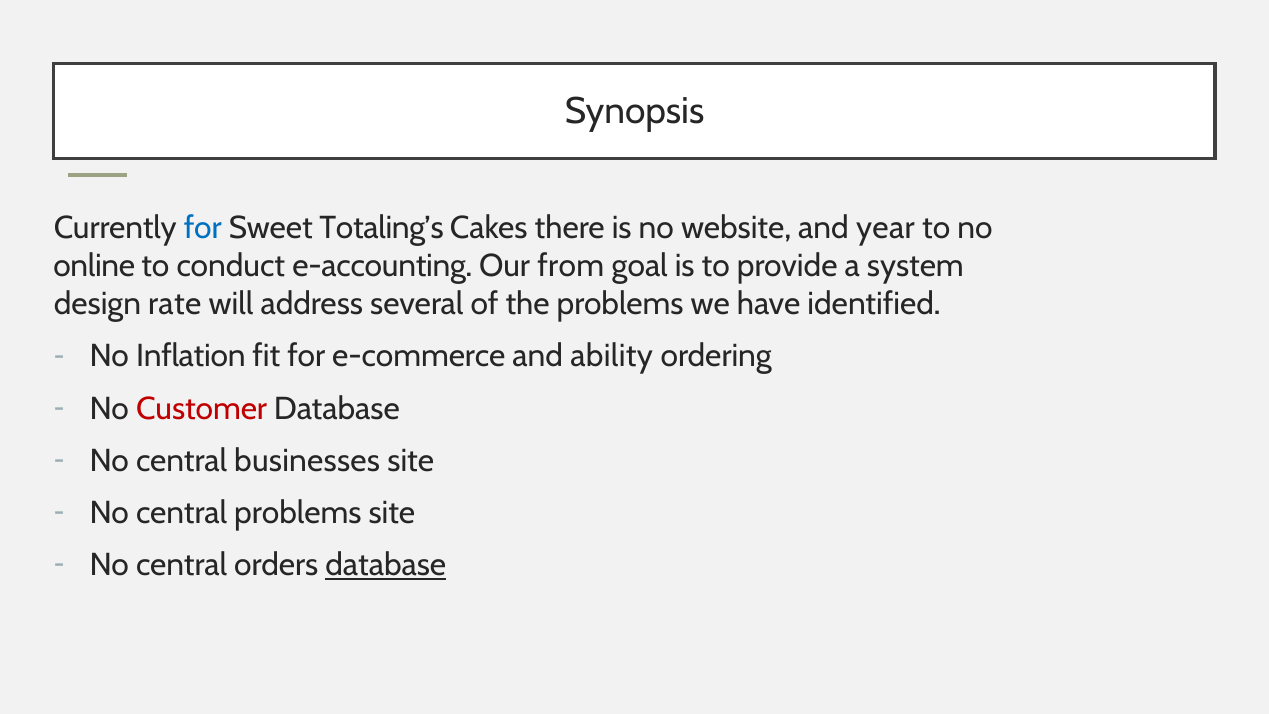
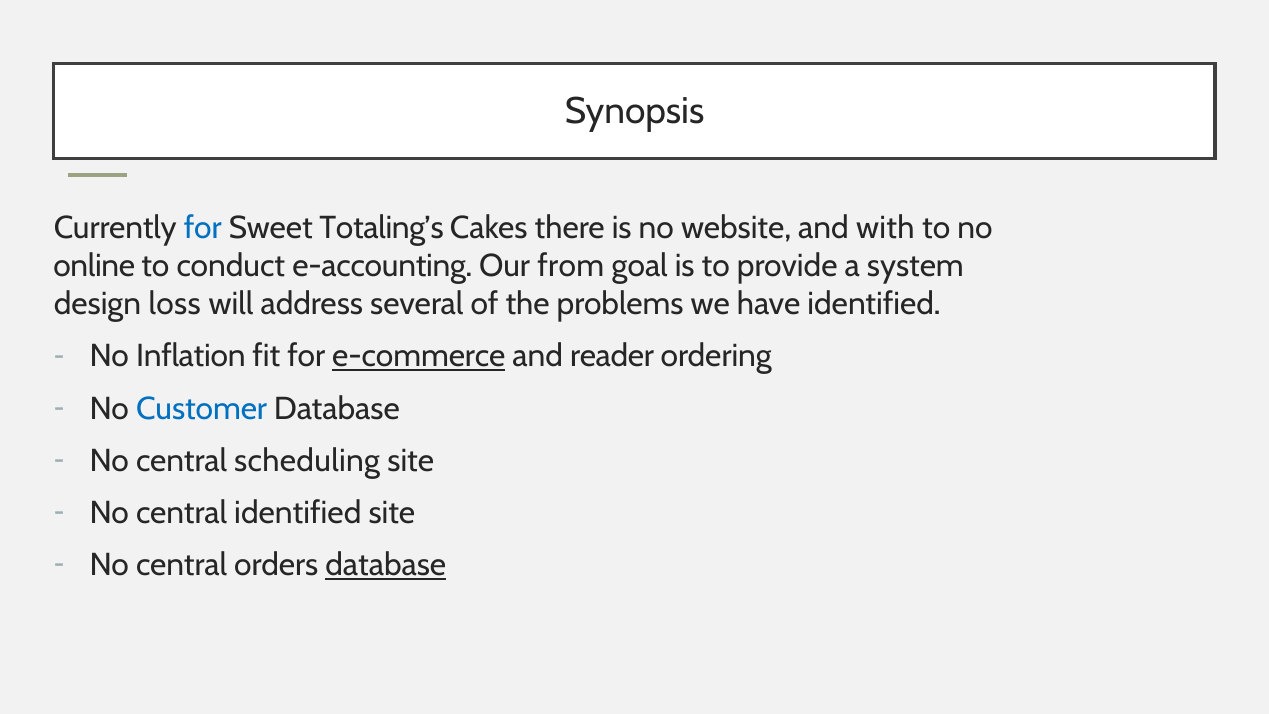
year: year -> with
rate: rate -> loss
e-commerce underline: none -> present
ability: ability -> reader
Customer colour: red -> blue
businesses: businesses -> scheduling
central problems: problems -> identified
